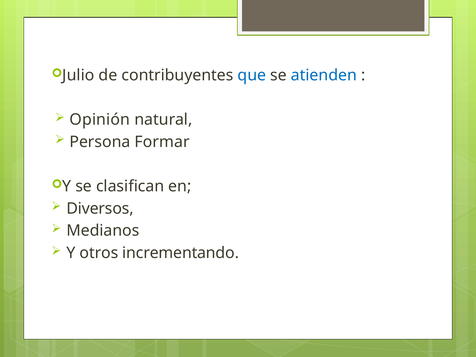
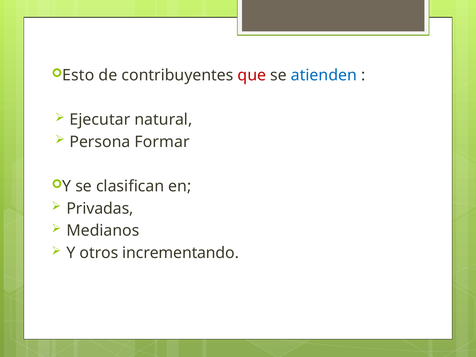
Julio: Julio -> Esto
que colour: blue -> red
Opinión: Opinión -> Ejecutar
Diversos: Diversos -> Privadas
